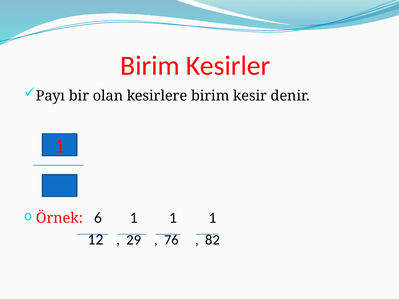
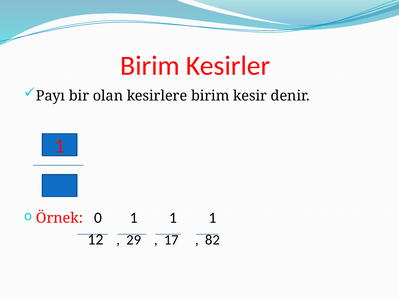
6: 6 -> 0
76: 76 -> 17
